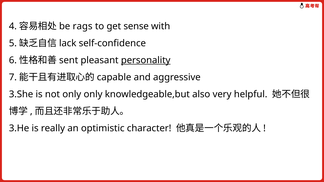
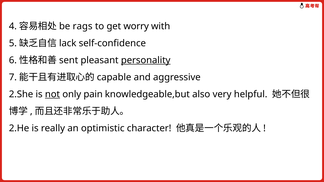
sense: sense -> worry
3.She: 3.She -> 2.She
not underline: none -> present
only only: only -> pain
3.He: 3.He -> 2.He
